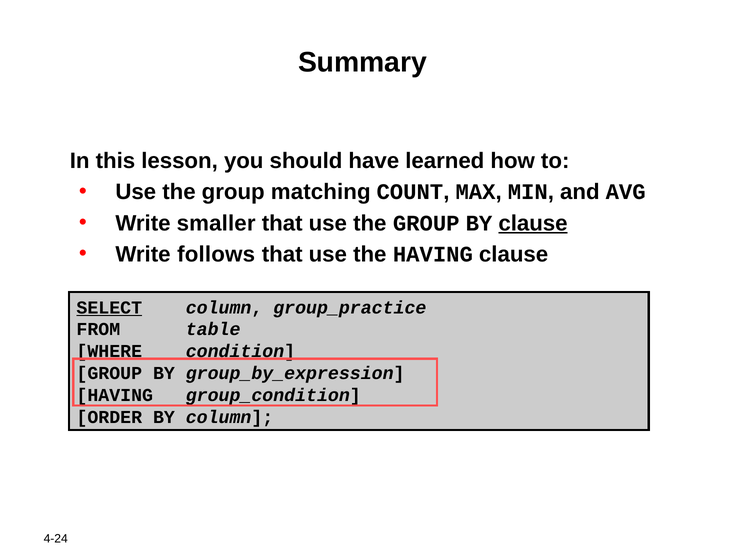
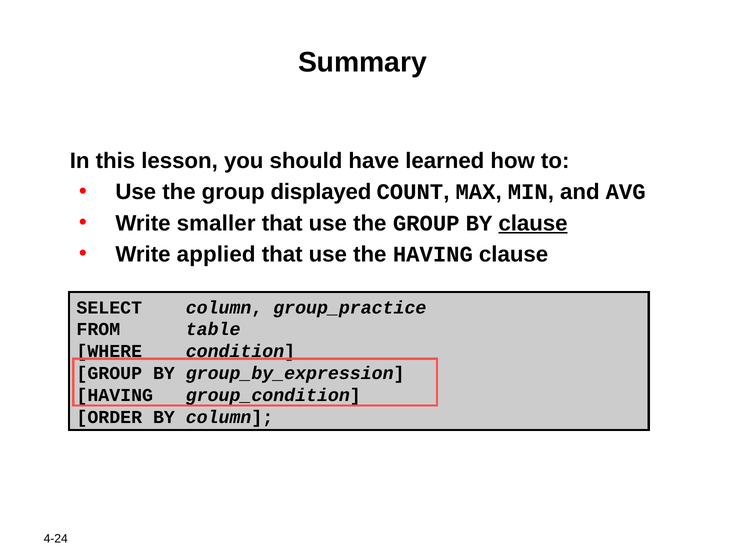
matching: matching -> displayed
follows: follows -> applied
SELECT underline: present -> none
